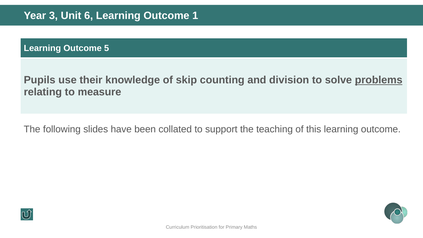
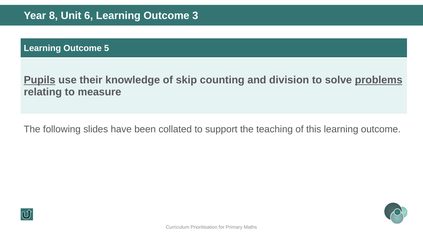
3: 3 -> 8
1: 1 -> 3
Pupils underline: none -> present
